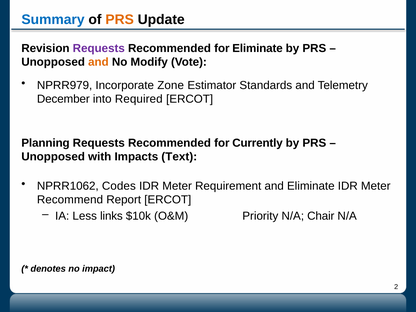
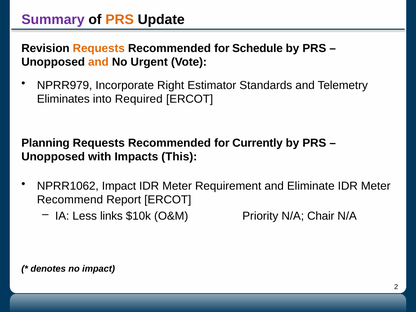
Summary colour: blue -> purple
Requests at (99, 48) colour: purple -> orange
for Eliminate: Eliminate -> Schedule
Modify: Modify -> Urgent
Zone: Zone -> Right
December: December -> Eliminates
Text: Text -> This
NPRR1062 Codes: Codes -> Impact
